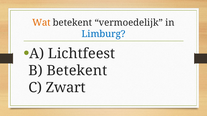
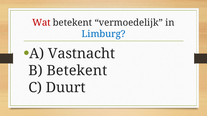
Wat colour: orange -> red
Lichtfeest: Lichtfeest -> Vastnacht
Zwart: Zwart -> Duurt
